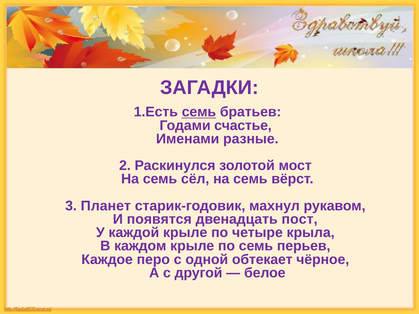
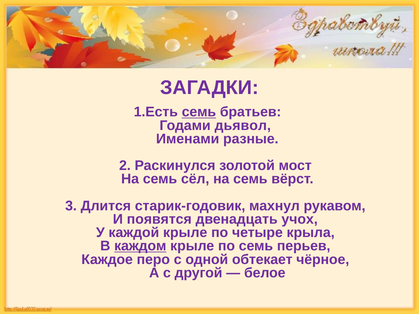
счастье: счастье -> дьявол
Планет: Планет -> Длится
пост: пост -> учох
каждом underline: none -> present
